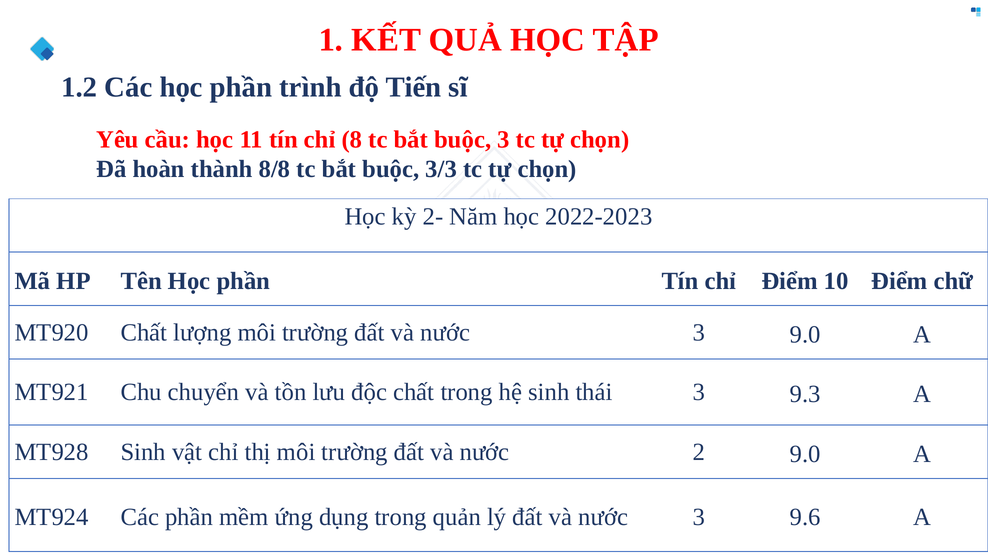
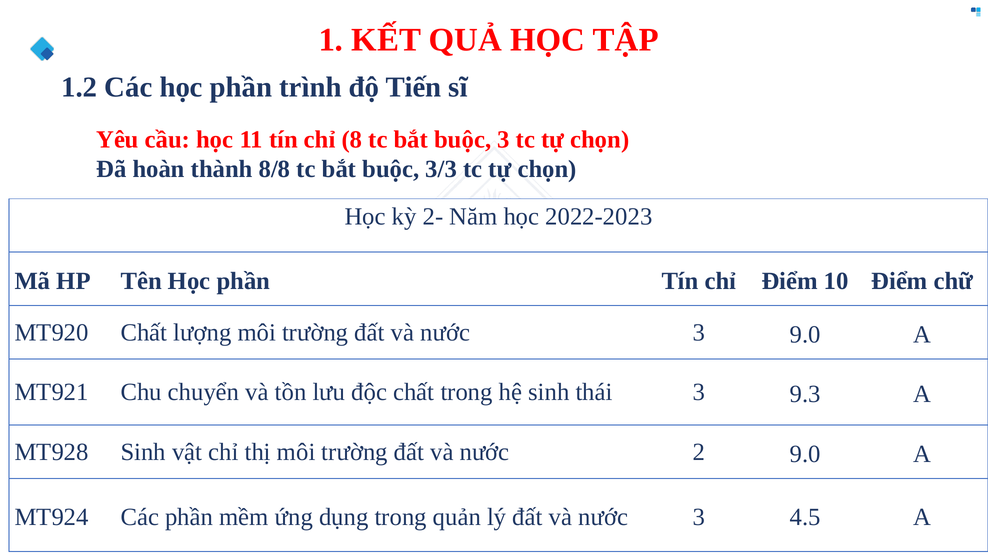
9.6: 9.6 -> 4.5
